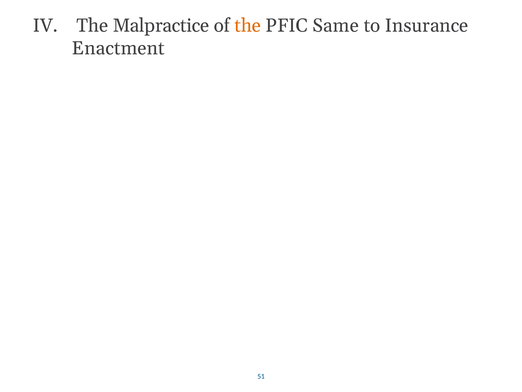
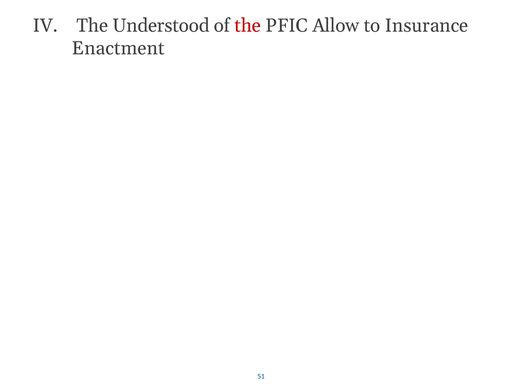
Malpractice: Malpractice -> Understood
the at (248, 26) colour: orange -> red
Same: Same -> Allow
